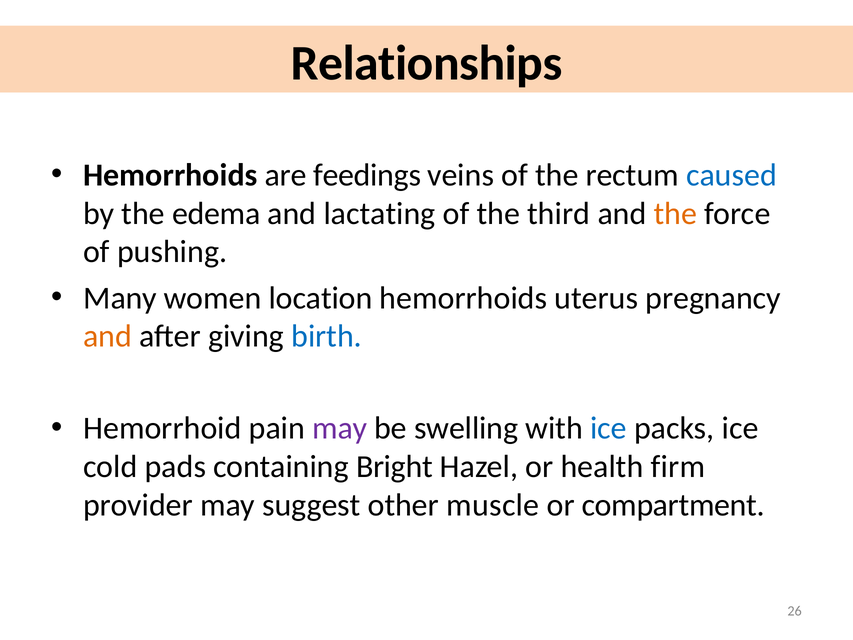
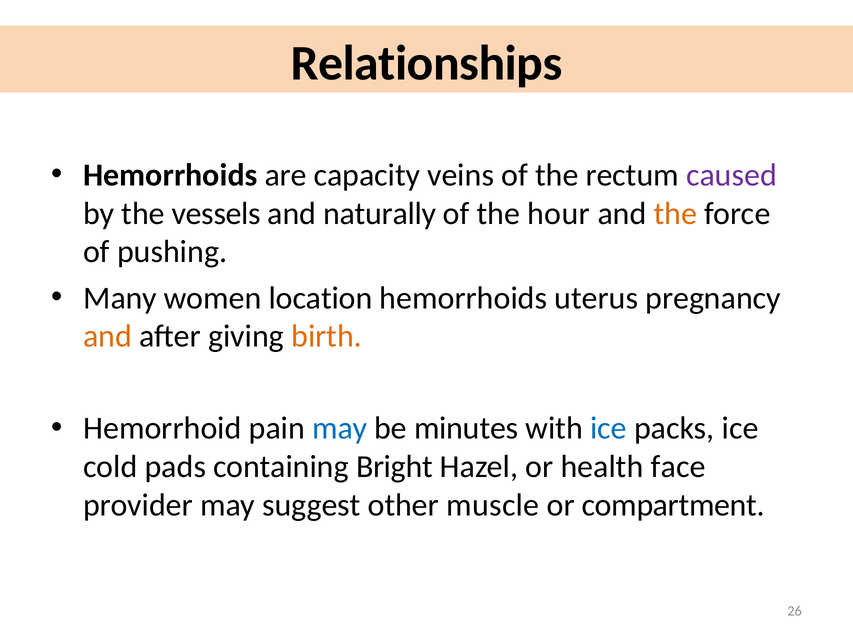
feedings: feedings -> capacity
caused colour: blue -> purple
edema: edema -> vessels
lactating: lactating -> naturally
third: third -> hour
birth colour: blue -> orange
may at (340, 428) colour: purple -> blue
swelling: swelling -> minutes
firm: firm -> face
